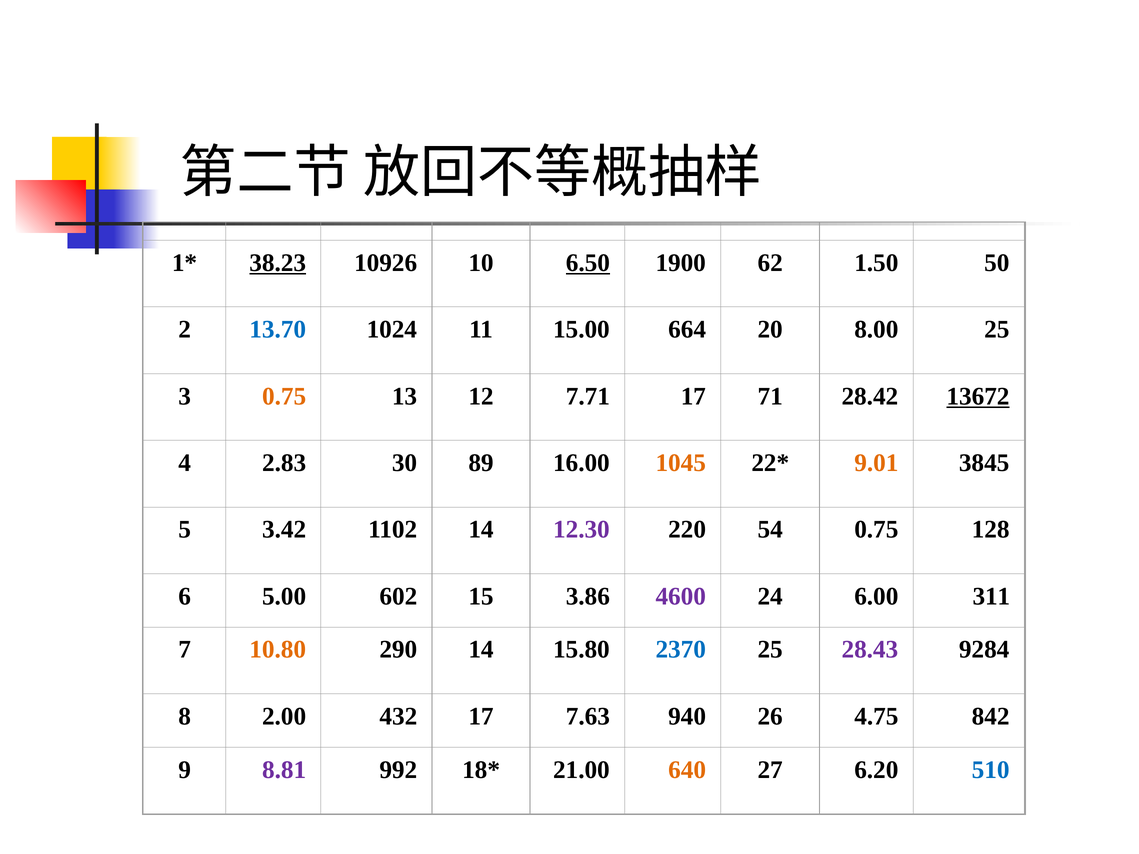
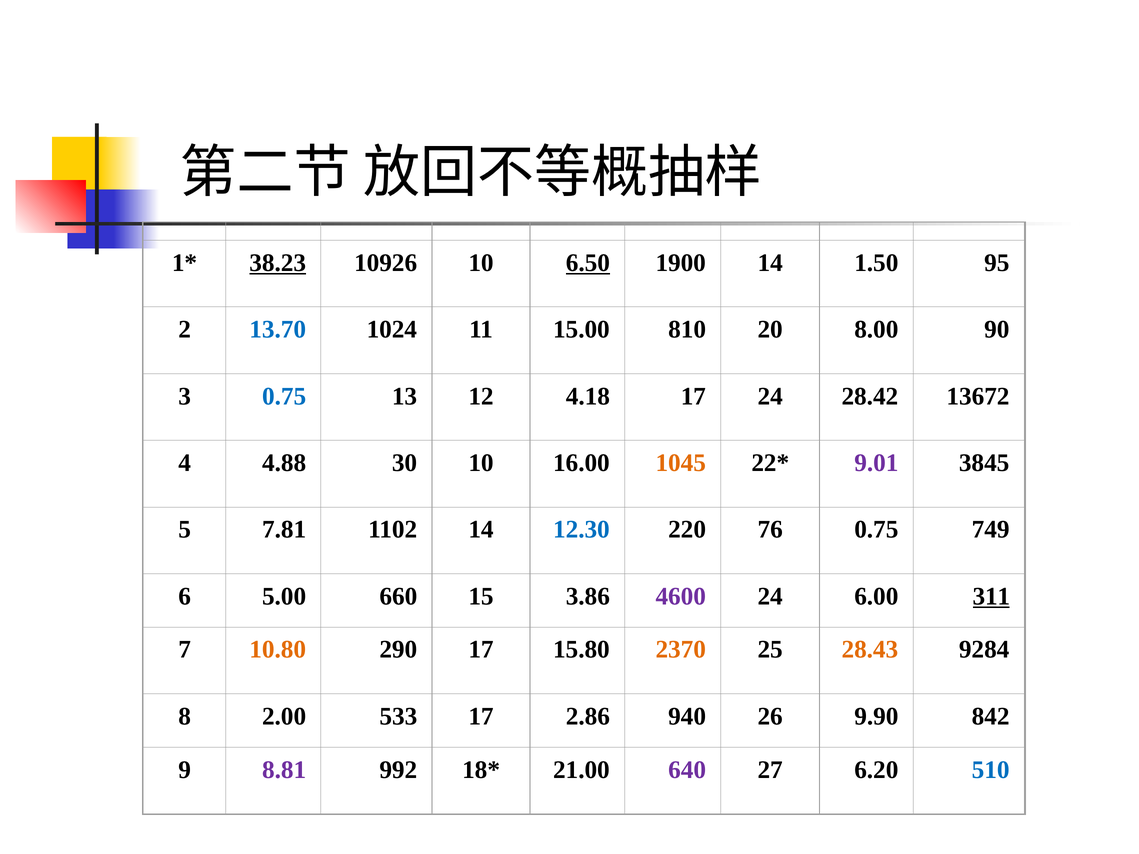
1900 62: 62 -> 14
50: 50 -> 95
664: 664 -> 810
8.00 25: 25 -> 90
0.75 at (284, 396) colour: orange -> blue
7.71: 7.71 -> 4.18
17 71: 71 -> 24
13672 underline: present -> none
2.83: 2.83 -> 4.88
30 89: 89 -> 10
9.01 colour: orange -> purple
3.42: 3.42 -> 7.81
12.30 colour: purple -> blue
54: 54 -> 76
128: 128 -> 749
602: 602 -> 660
311 underline: none -> present
290 14: 14 -> 17
2370 colour: blue -> orange
28.43 colour: purple -> orange
432: 432 -> 533
7.63: 7.63 -> 2.86
4.75: 4.75 -> 9.90
640 colour: orange -> purple
